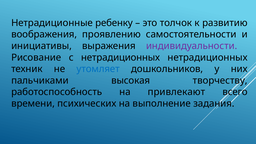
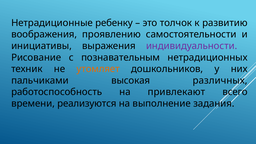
с нетрадиционных: нетрадиционных -> познавательным
утомляет colour: blue -> orange
творчеству: творчеству -> различных
психических: психических -> реализуются
